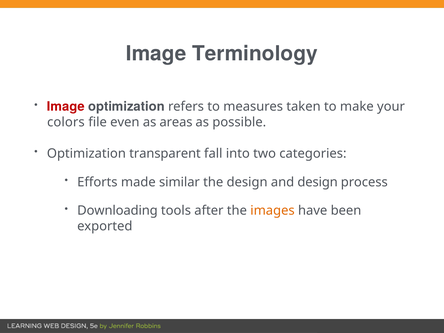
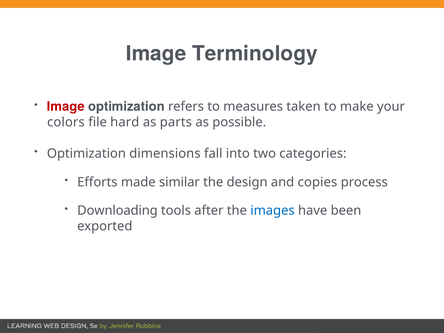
even: even -> hard
areas: areas -> parts
transparent: transparent -> dimensions
and design: design -> copies
images colour: orange -> blue
